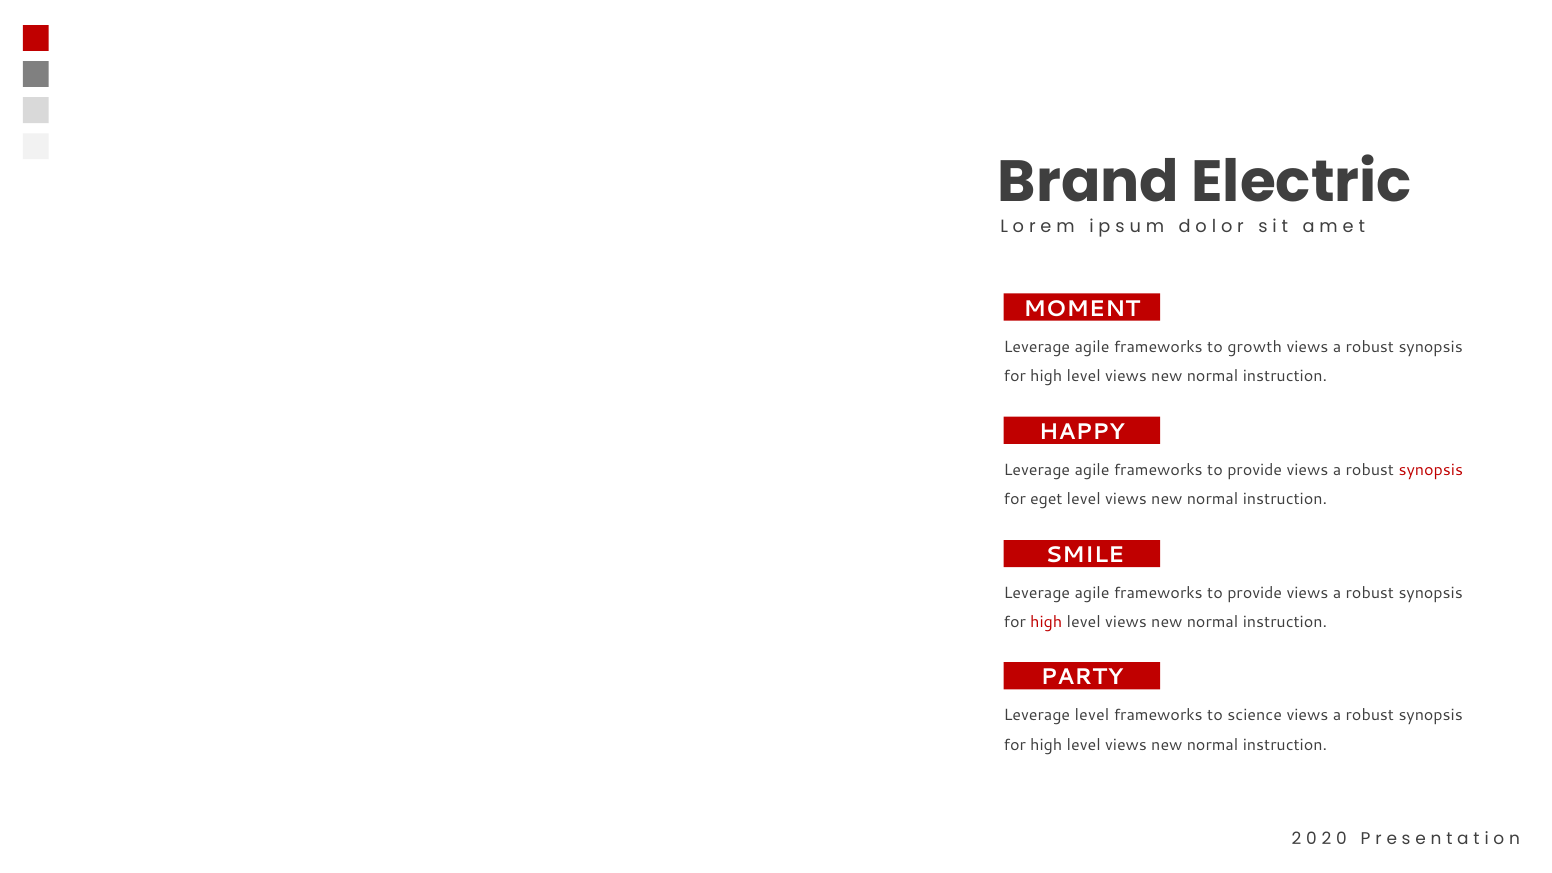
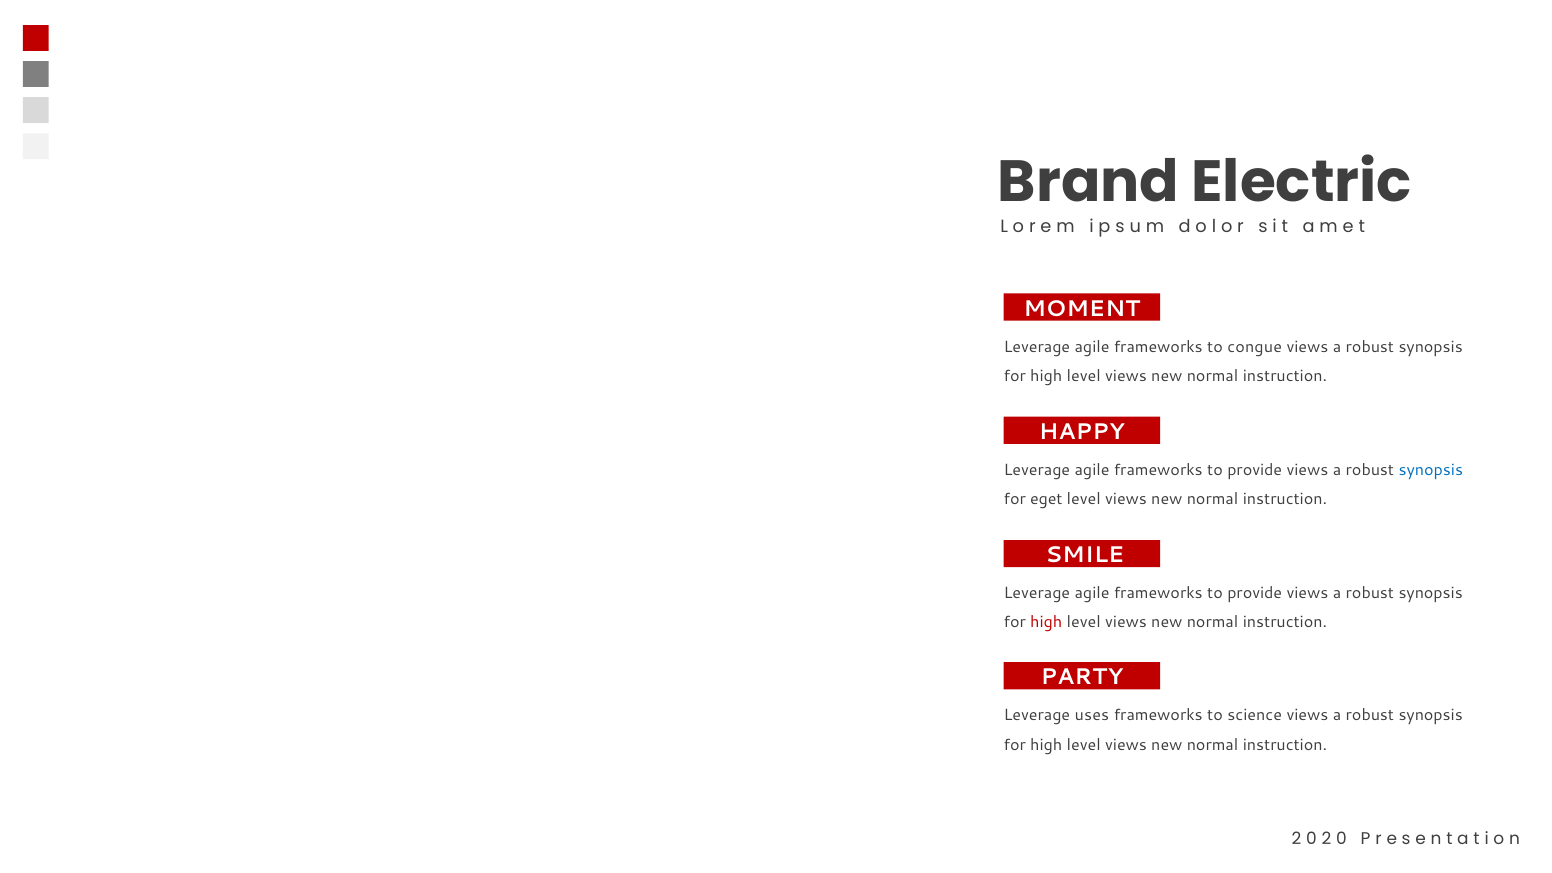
growth: growth -> congue
synopsis at (1431, 470) colour: red -> blue
Leverage level: level -> uses
